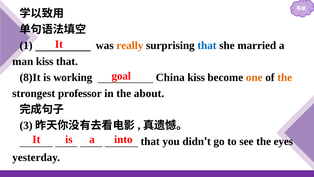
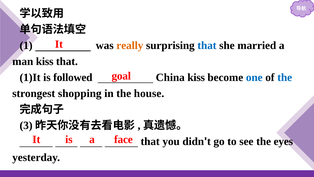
8)It: 8)It -> 1)It
working: working -> followed
one colour: orange -> blue
the at (285, 77) colour: orange -> blue
professor: professor -> shopping
about: about -> house
into: into -> face
